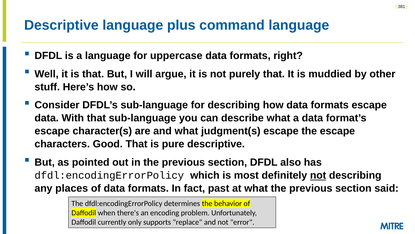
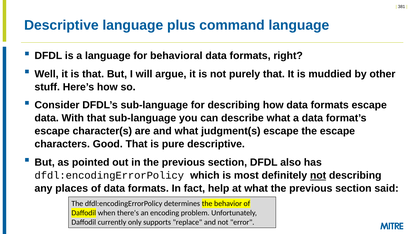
uppercase: uppercase -> behavioral
past: past -> help
